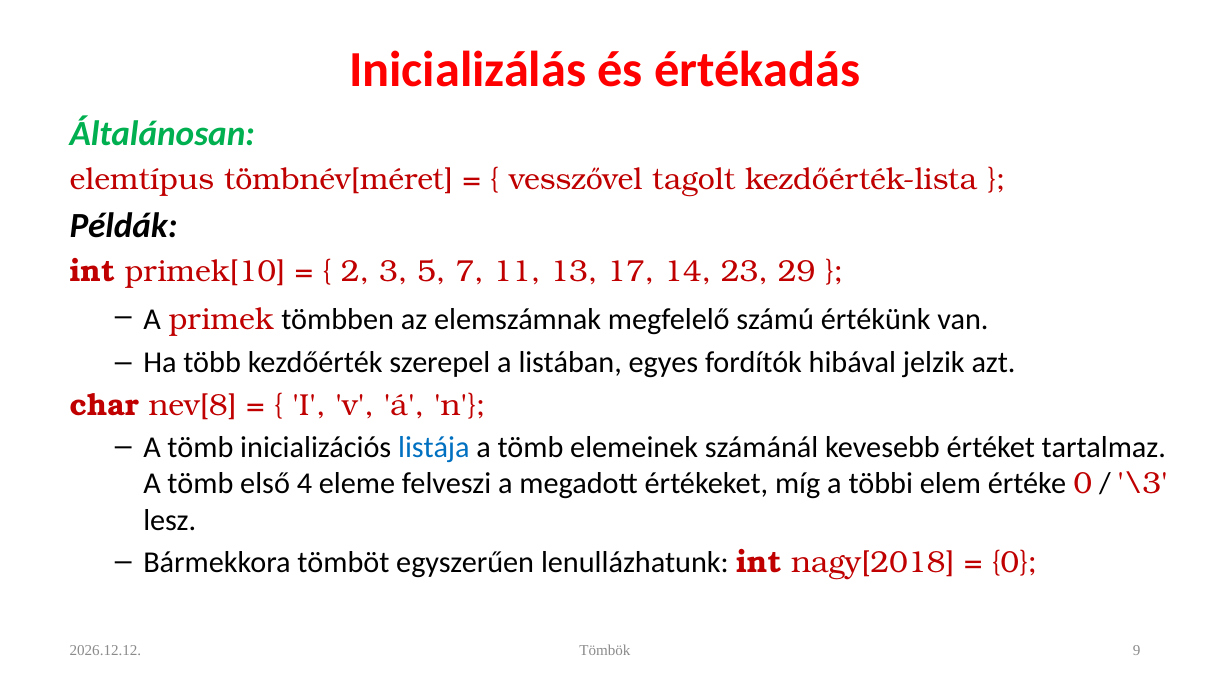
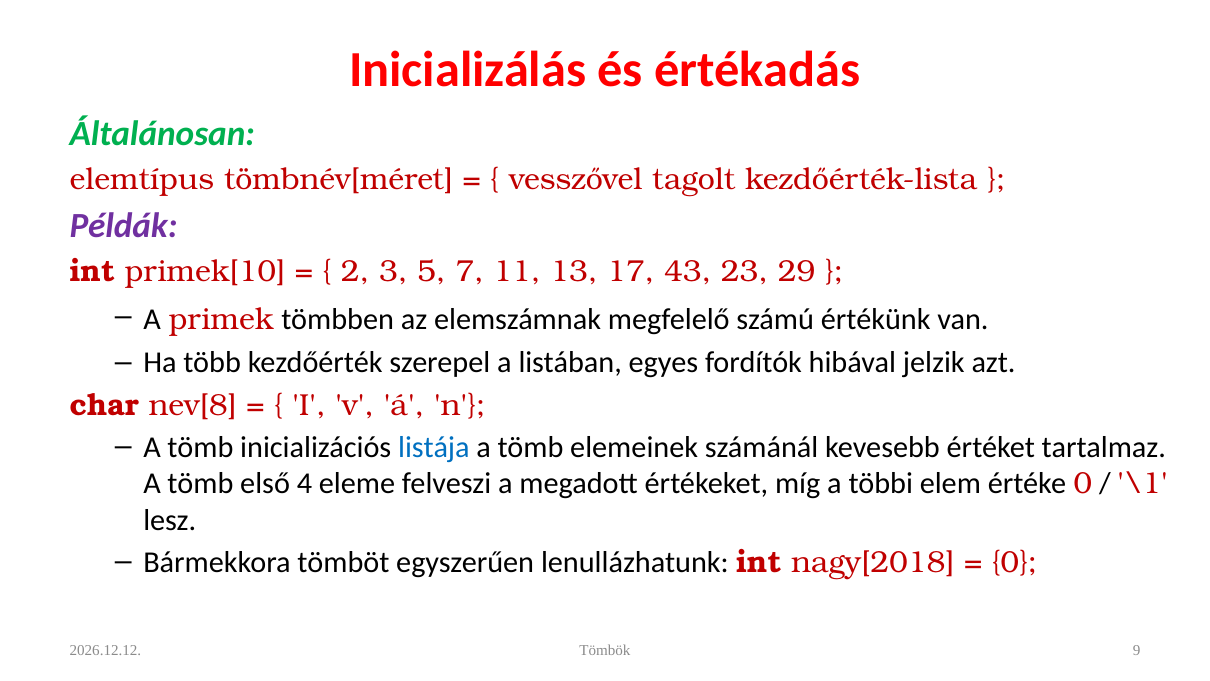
Példák colour: black -> purple
14: 14 -> 43
\3: \3 -> \1
